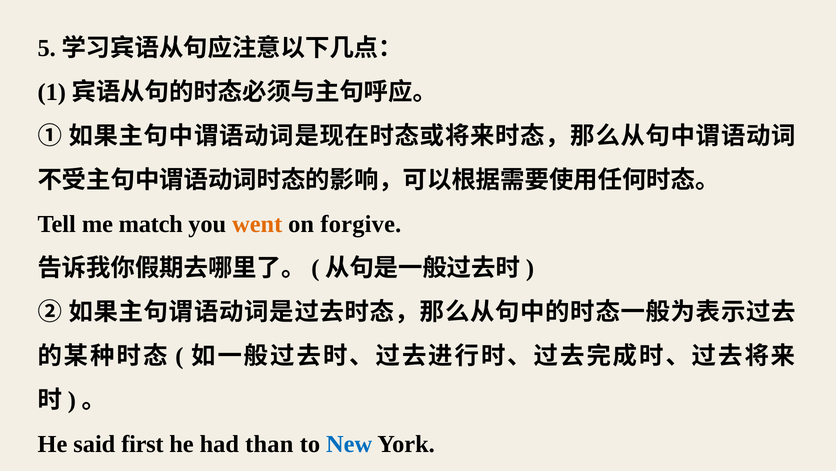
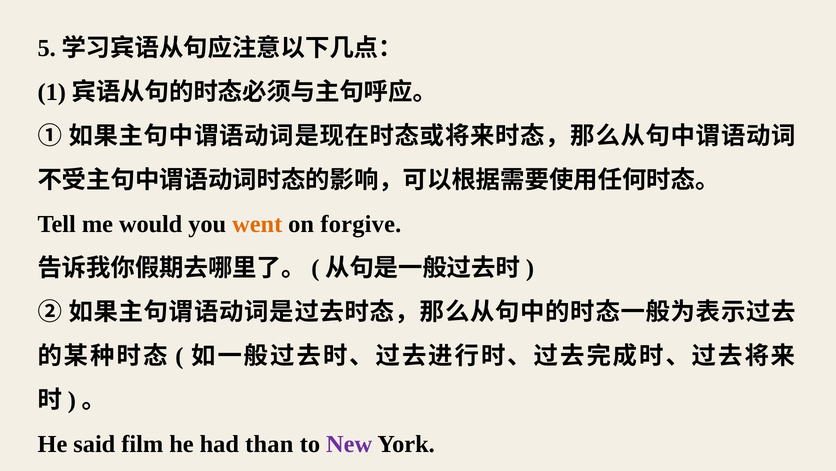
match: match -> would
first: first -> film
New colour: blue -> purple
